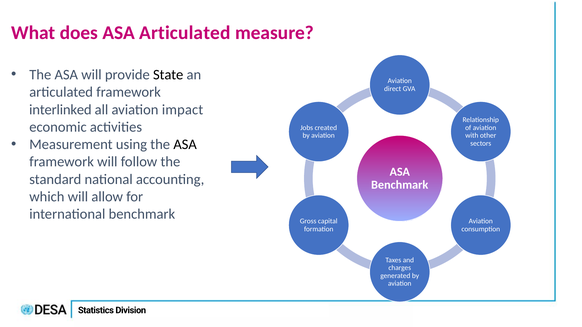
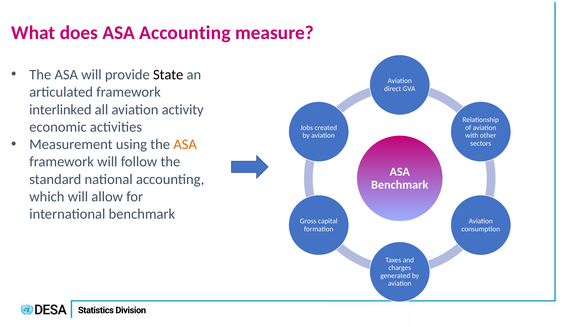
ASA Articulated: Articulated -> Accounting
impact: impact -> activity
ASA at (185, 145) colour: black -> orange
